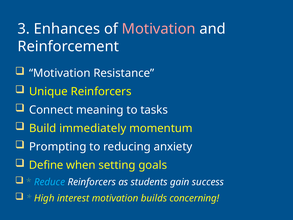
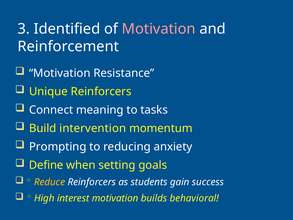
Enhances: Enhances -> Identified
immediately: immediately -> intervention
Reduce colour: light blue -> yellow
concerning: concerning -> behavioral
